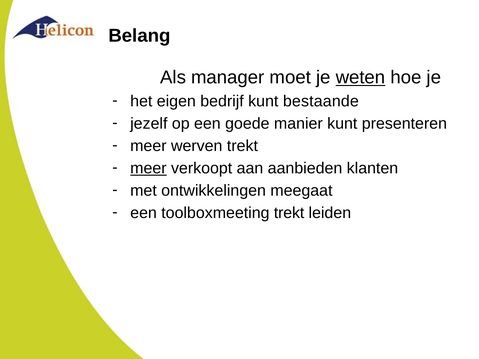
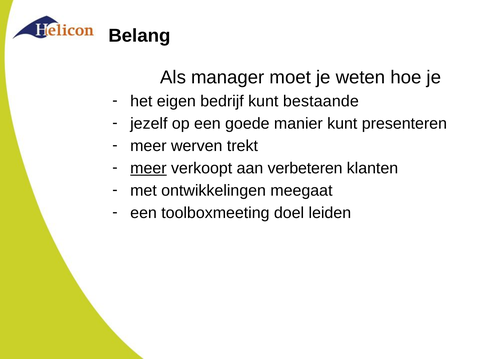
weten underline: present -> none
aanbieden: aanbieden -> verbeteren
toolboxmeeting trekt: trekt -> doel
